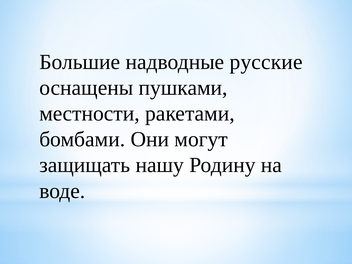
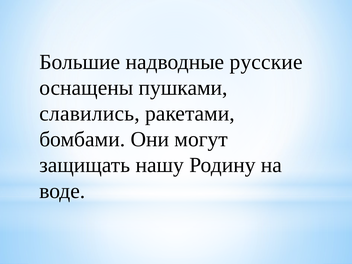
местности: местности -> славились
